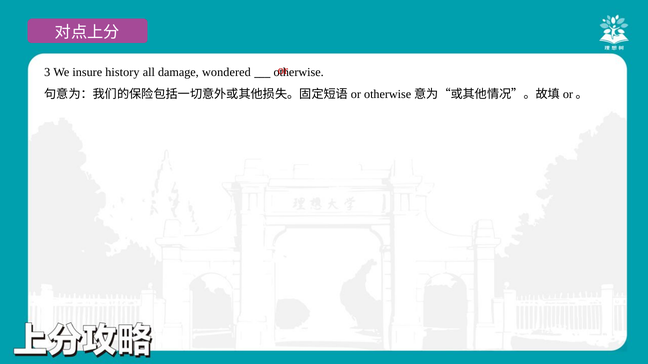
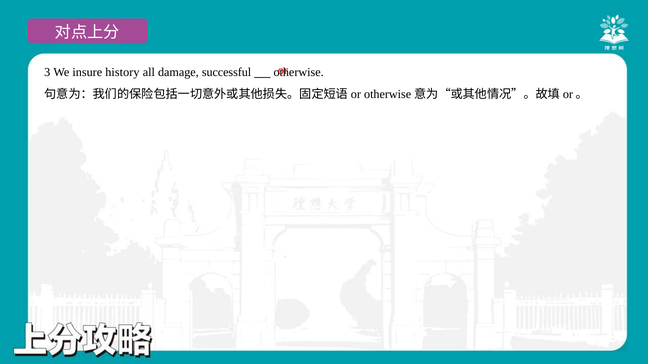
wondered: wondered -> successful
